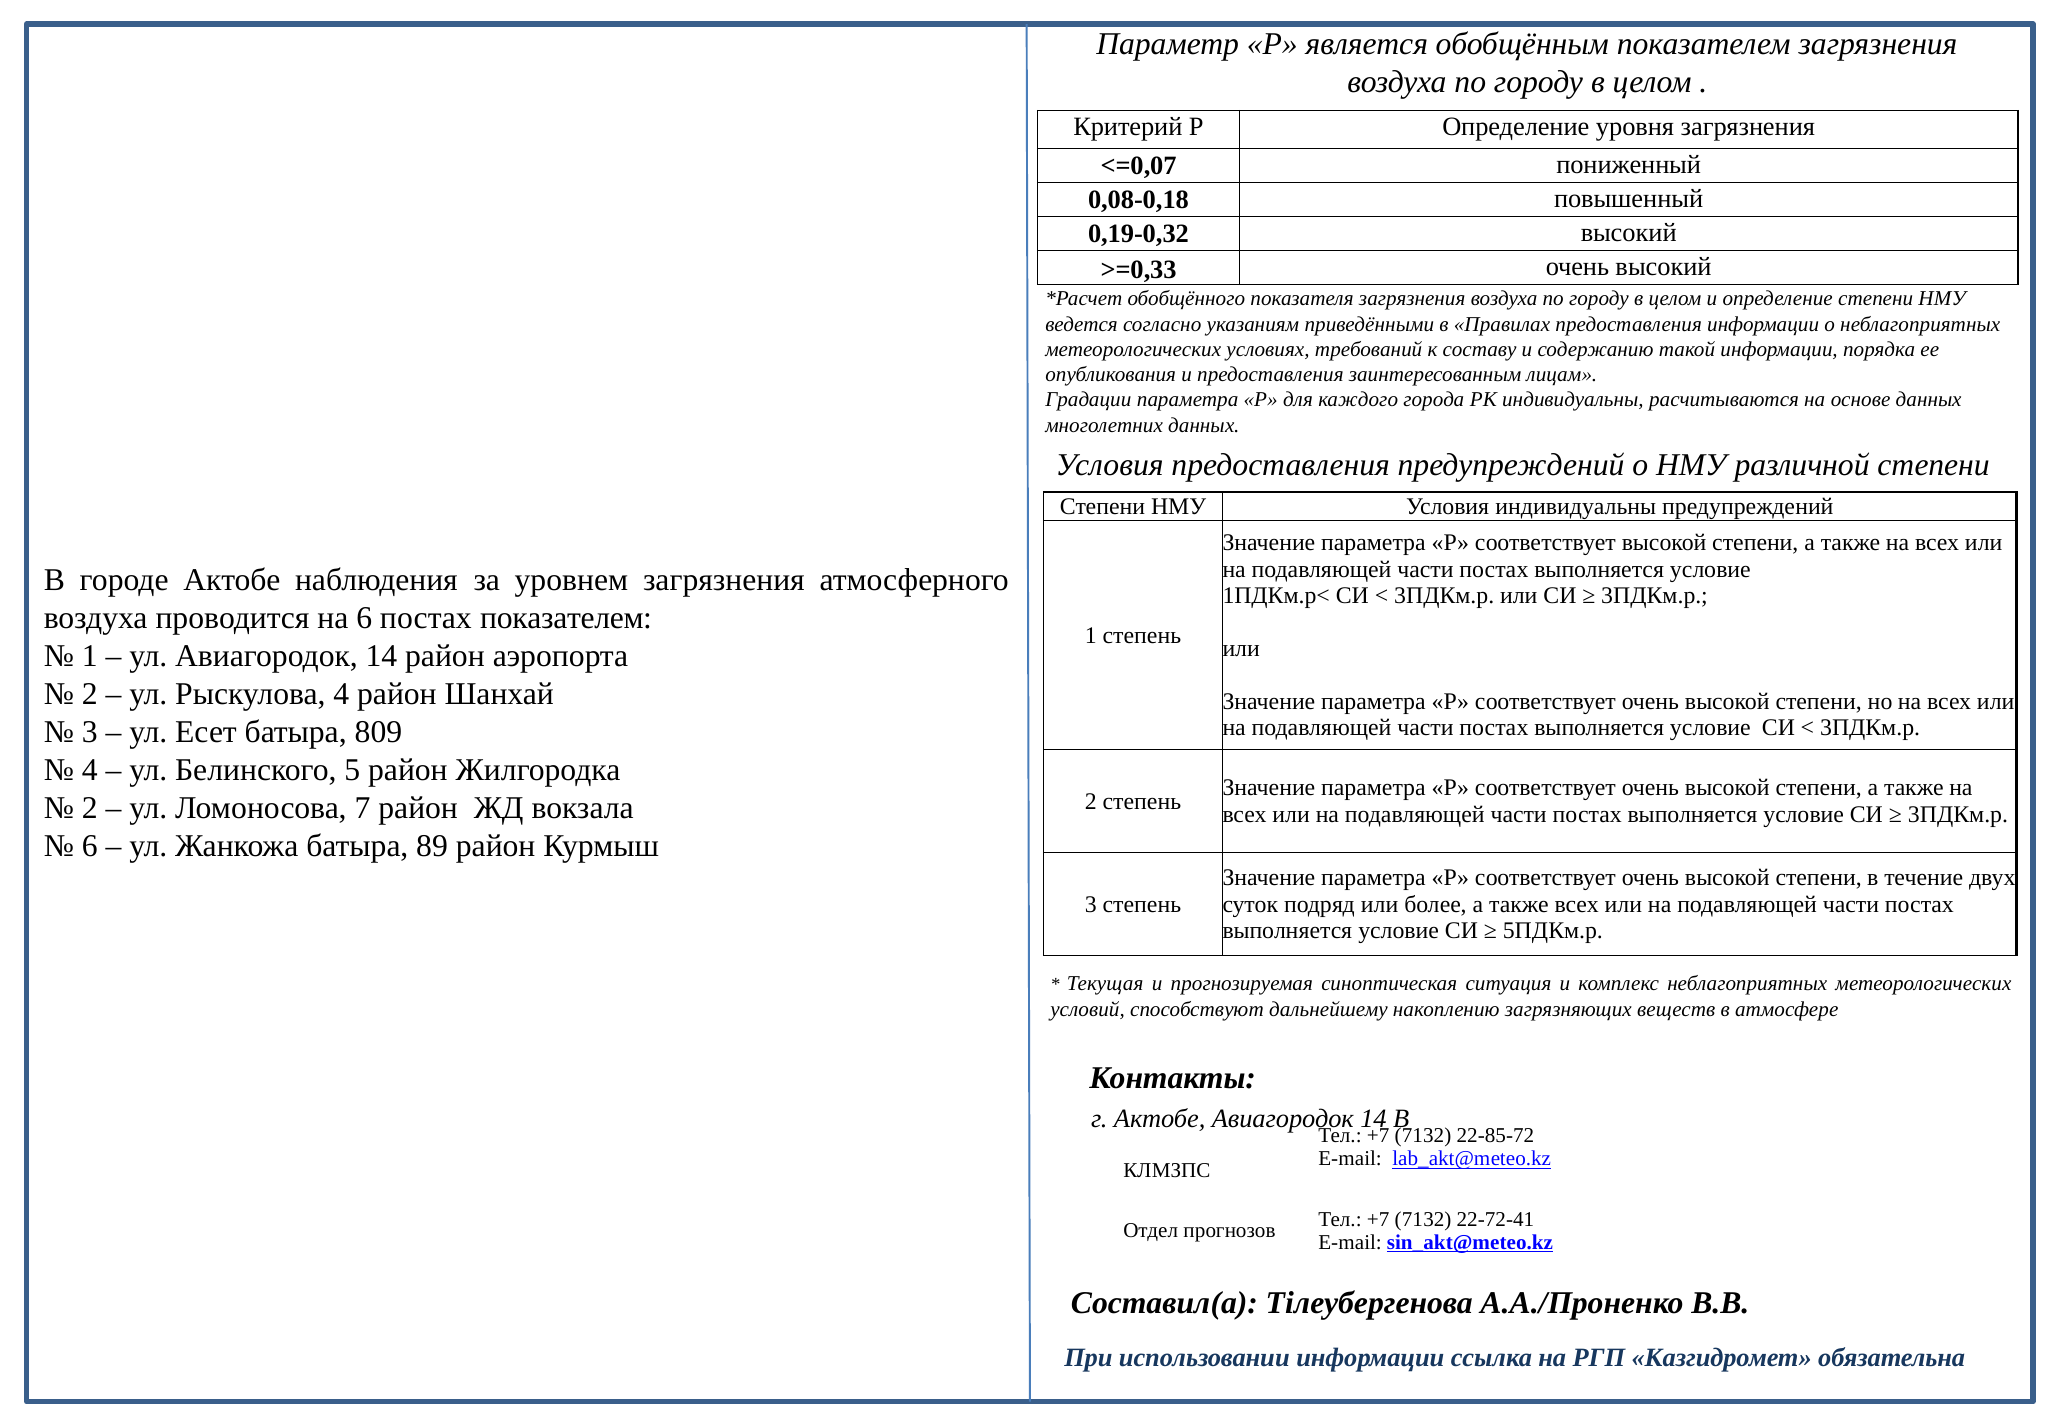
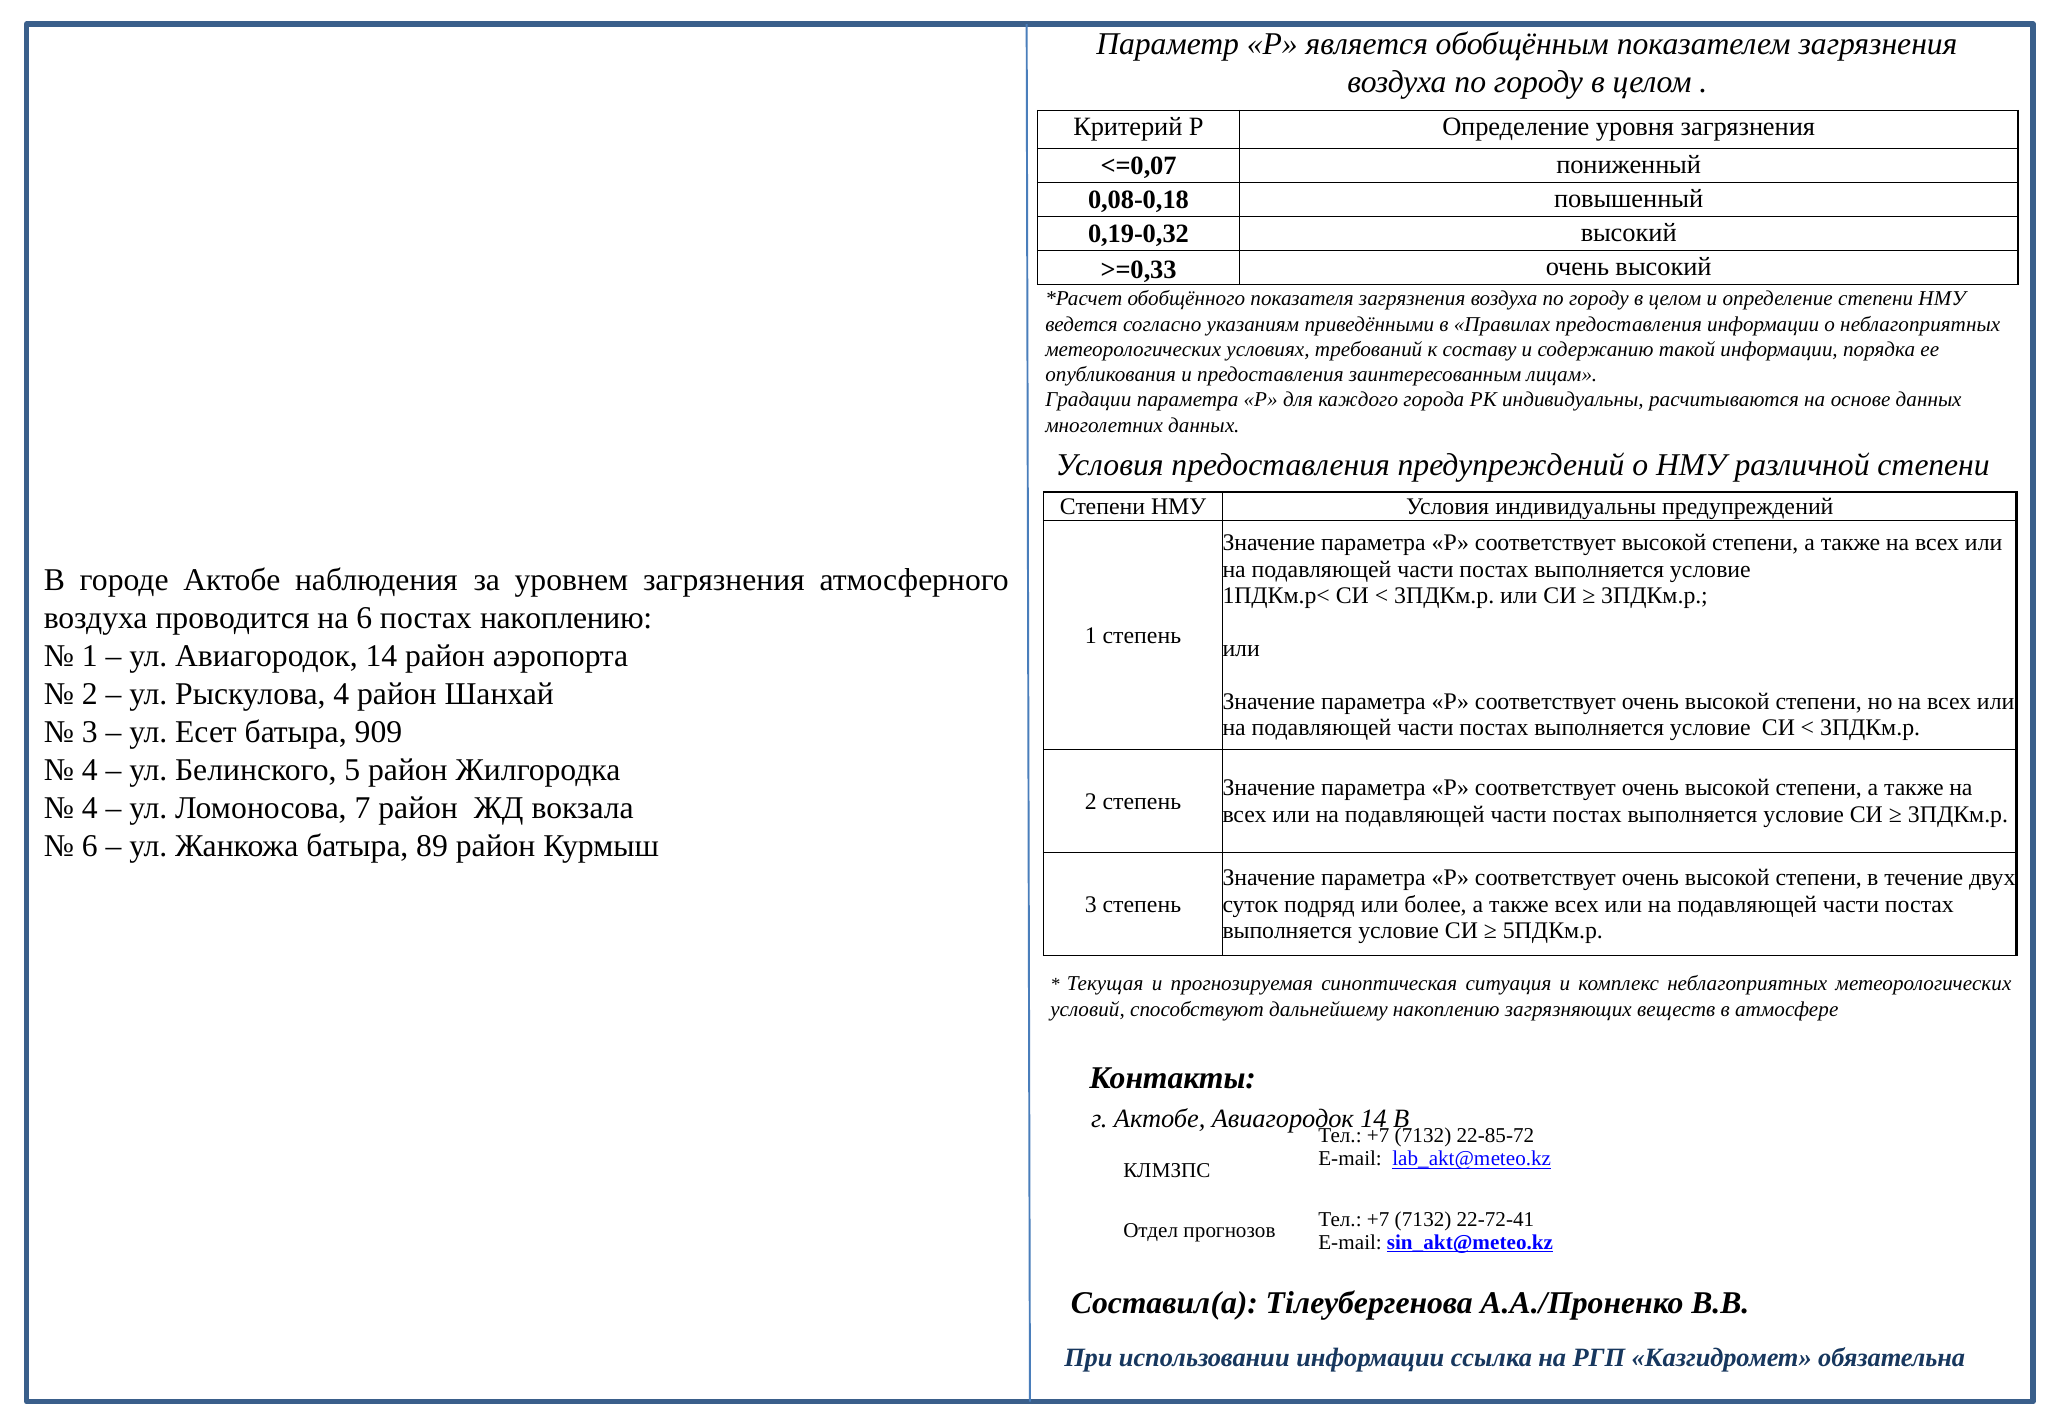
постах показателем: показателем -> накоплению
809: 809 -> 909
2 at (90, 808): 2 -> 4
